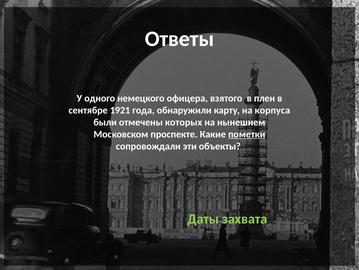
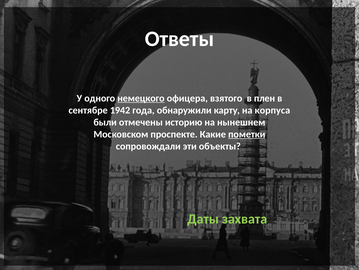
немецкого underline: none -> present
1921: 1921 -> 1942
которых: которых -> историю
